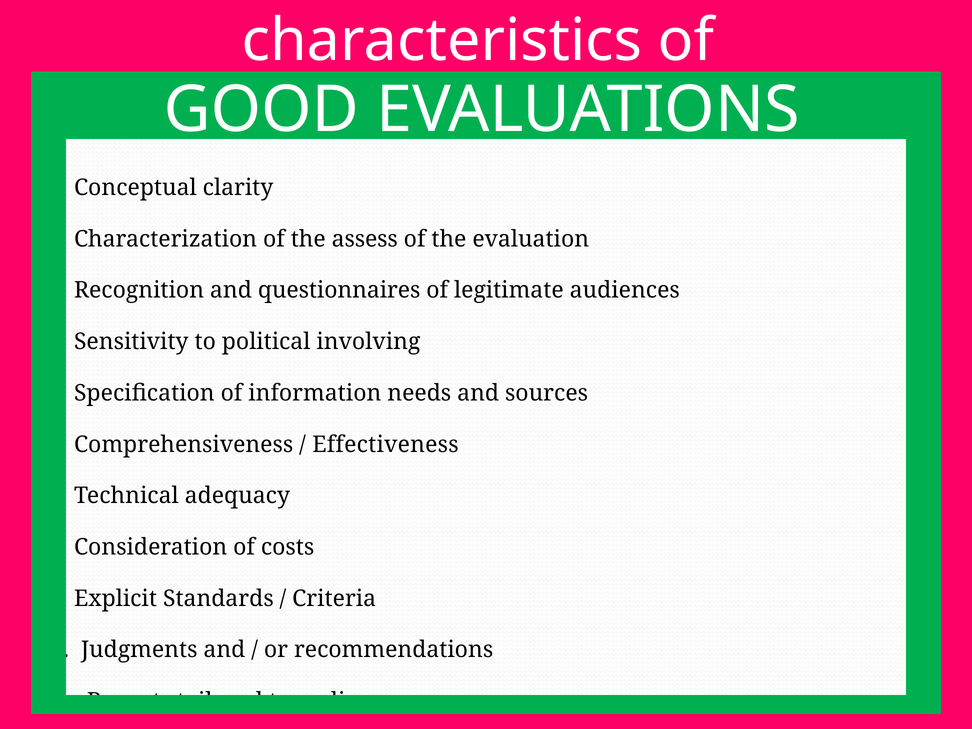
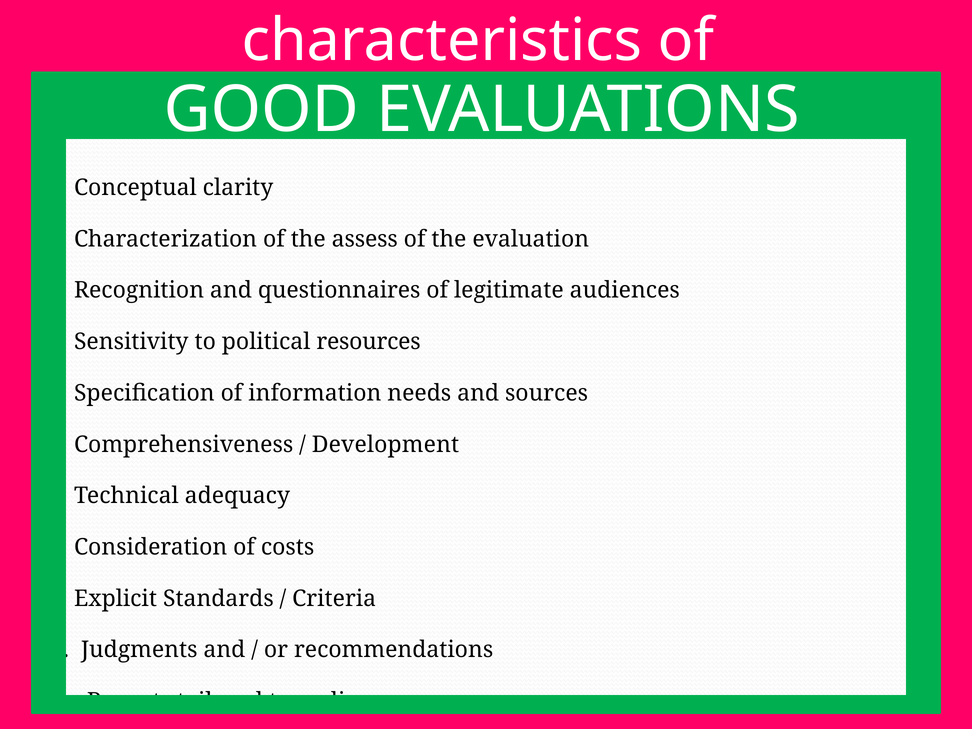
involving: involving -> resources
Effectiveness: Effectiveness -> Development
